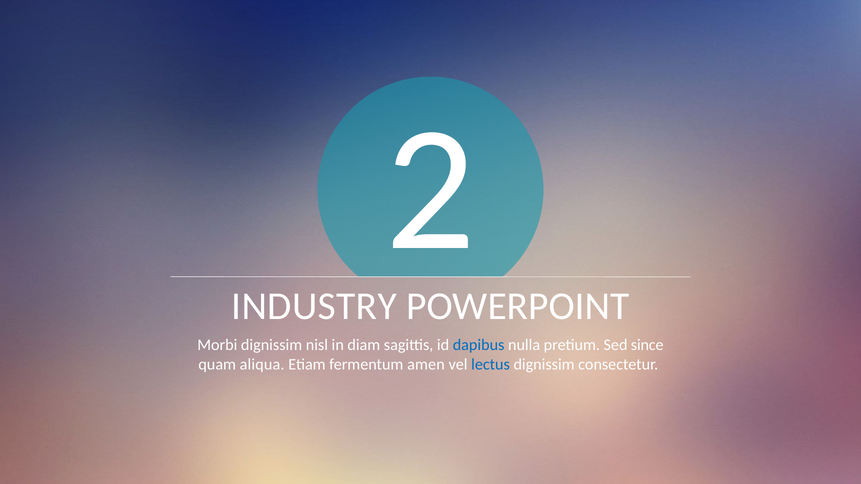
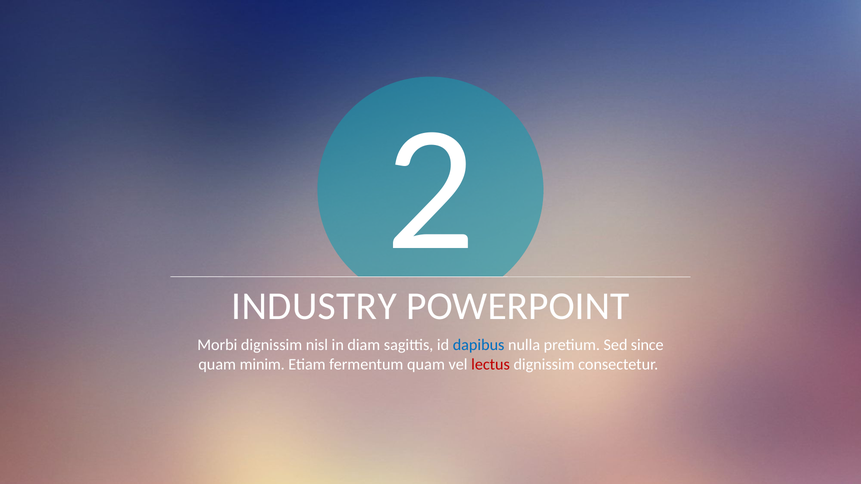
aliqua: aliqua -> minim
fermentum amen: amen -> quam
lectus colour: blue -> red
